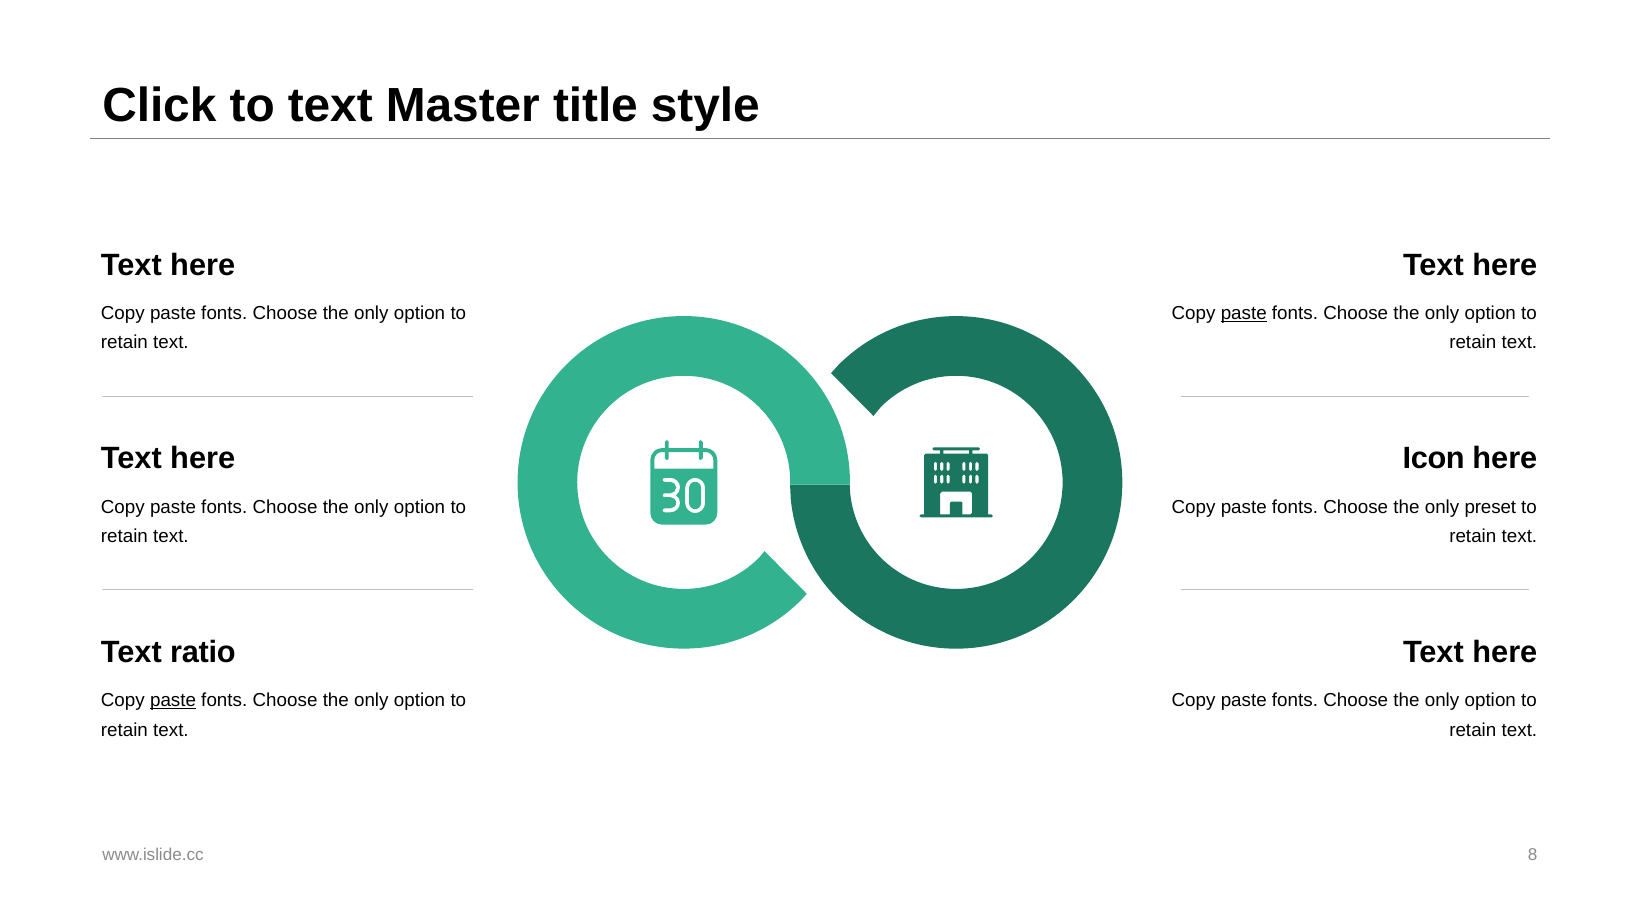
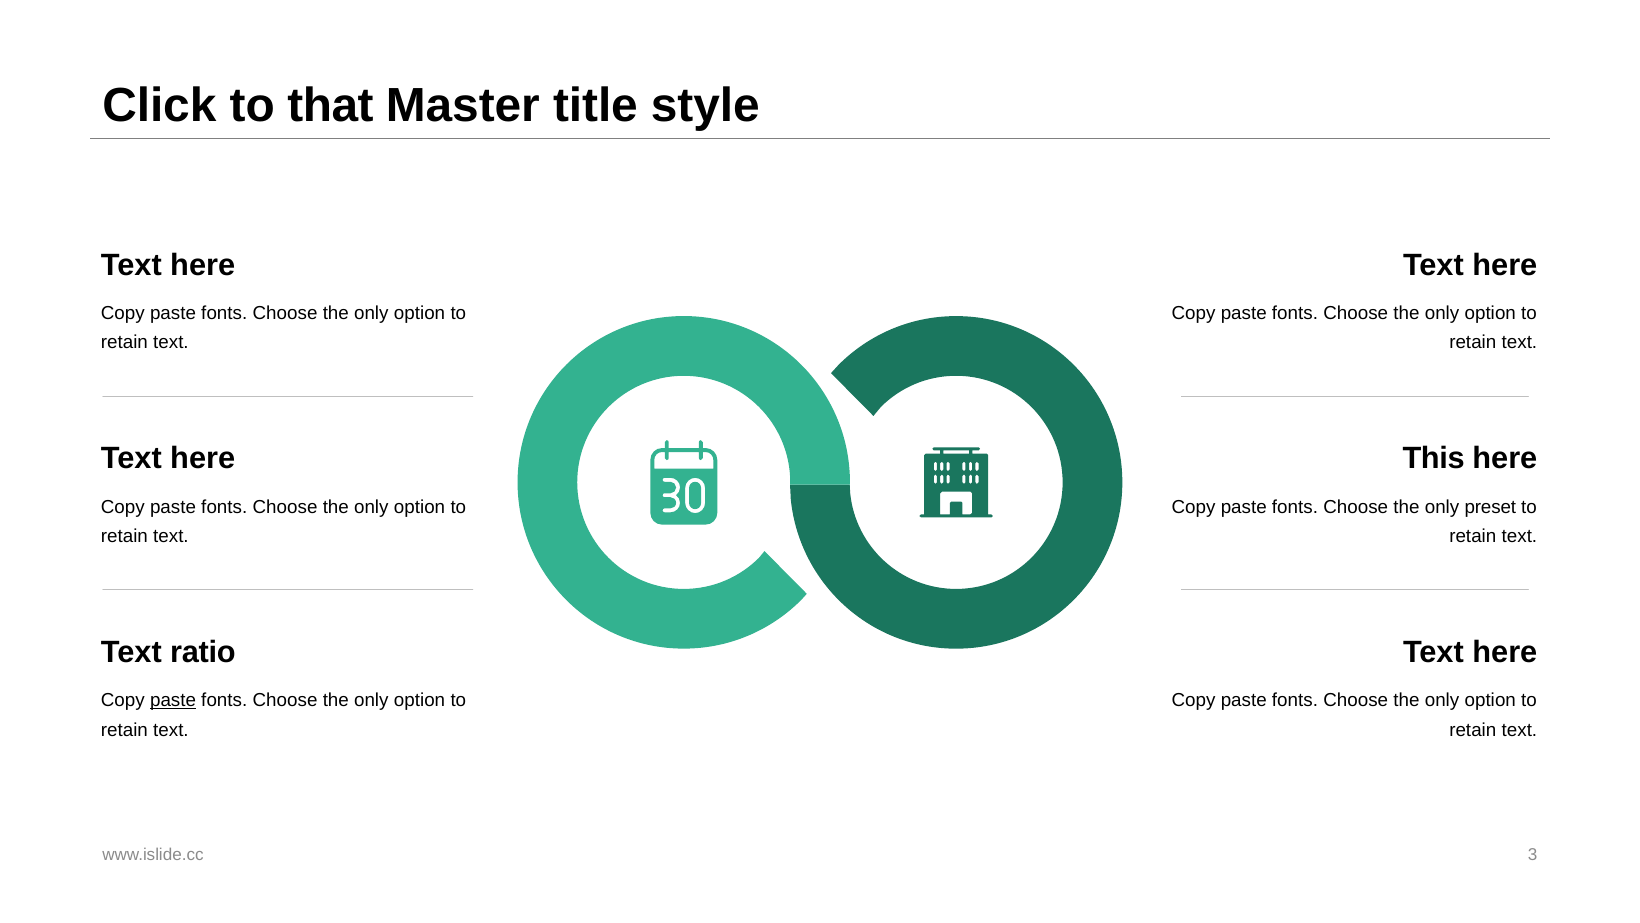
to text: text -> that
paste at (1244, 313) underline: present -> none
Icon: Icon -> This
8: 8 -> 3
